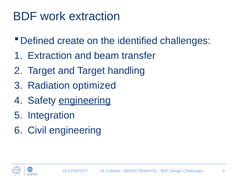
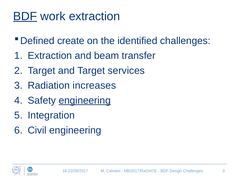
BDF at (25, 16) underline: none -> present
handling: handling -> services
optimized: optimized -> increases
